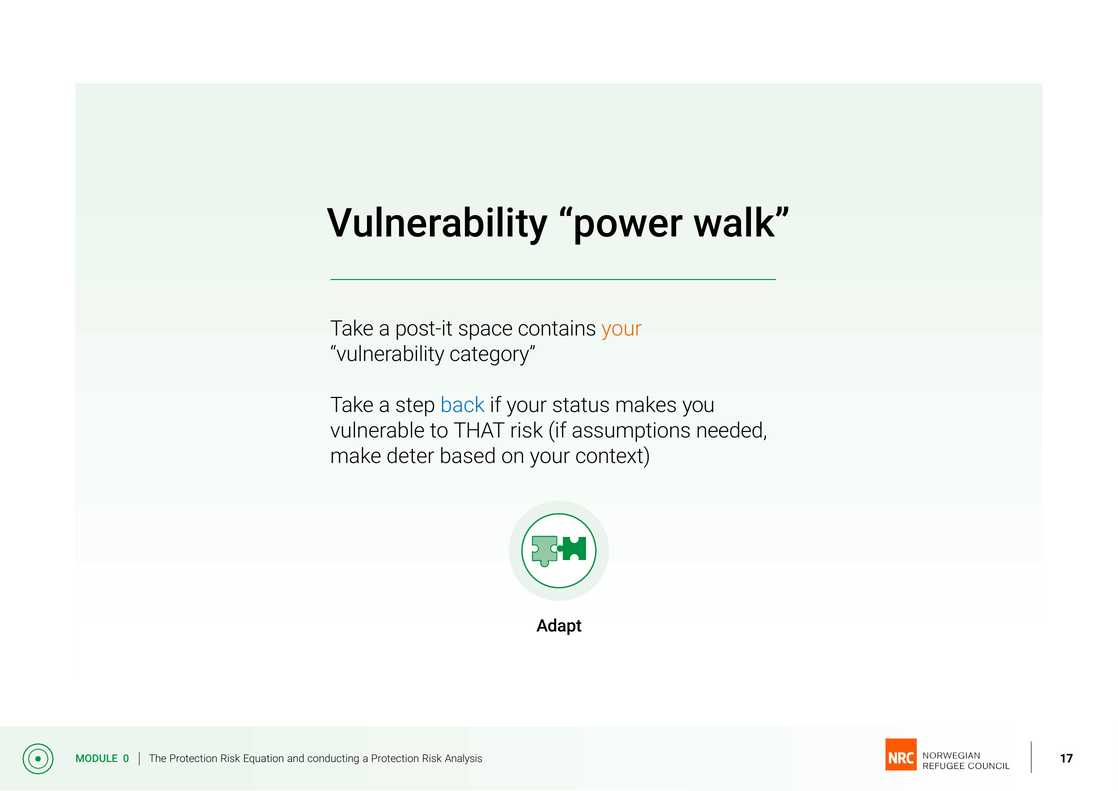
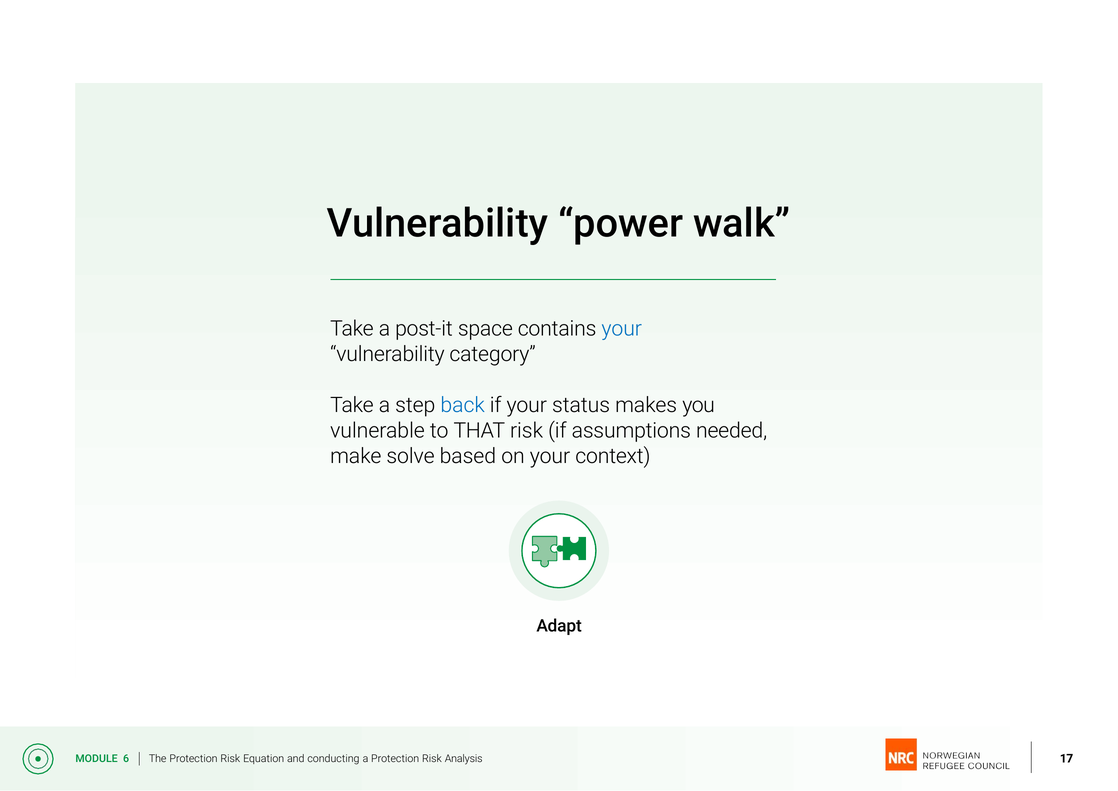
your at (622, 329) colour: orange -> blue
deter: deter -> solve
0: 0 -> 6
